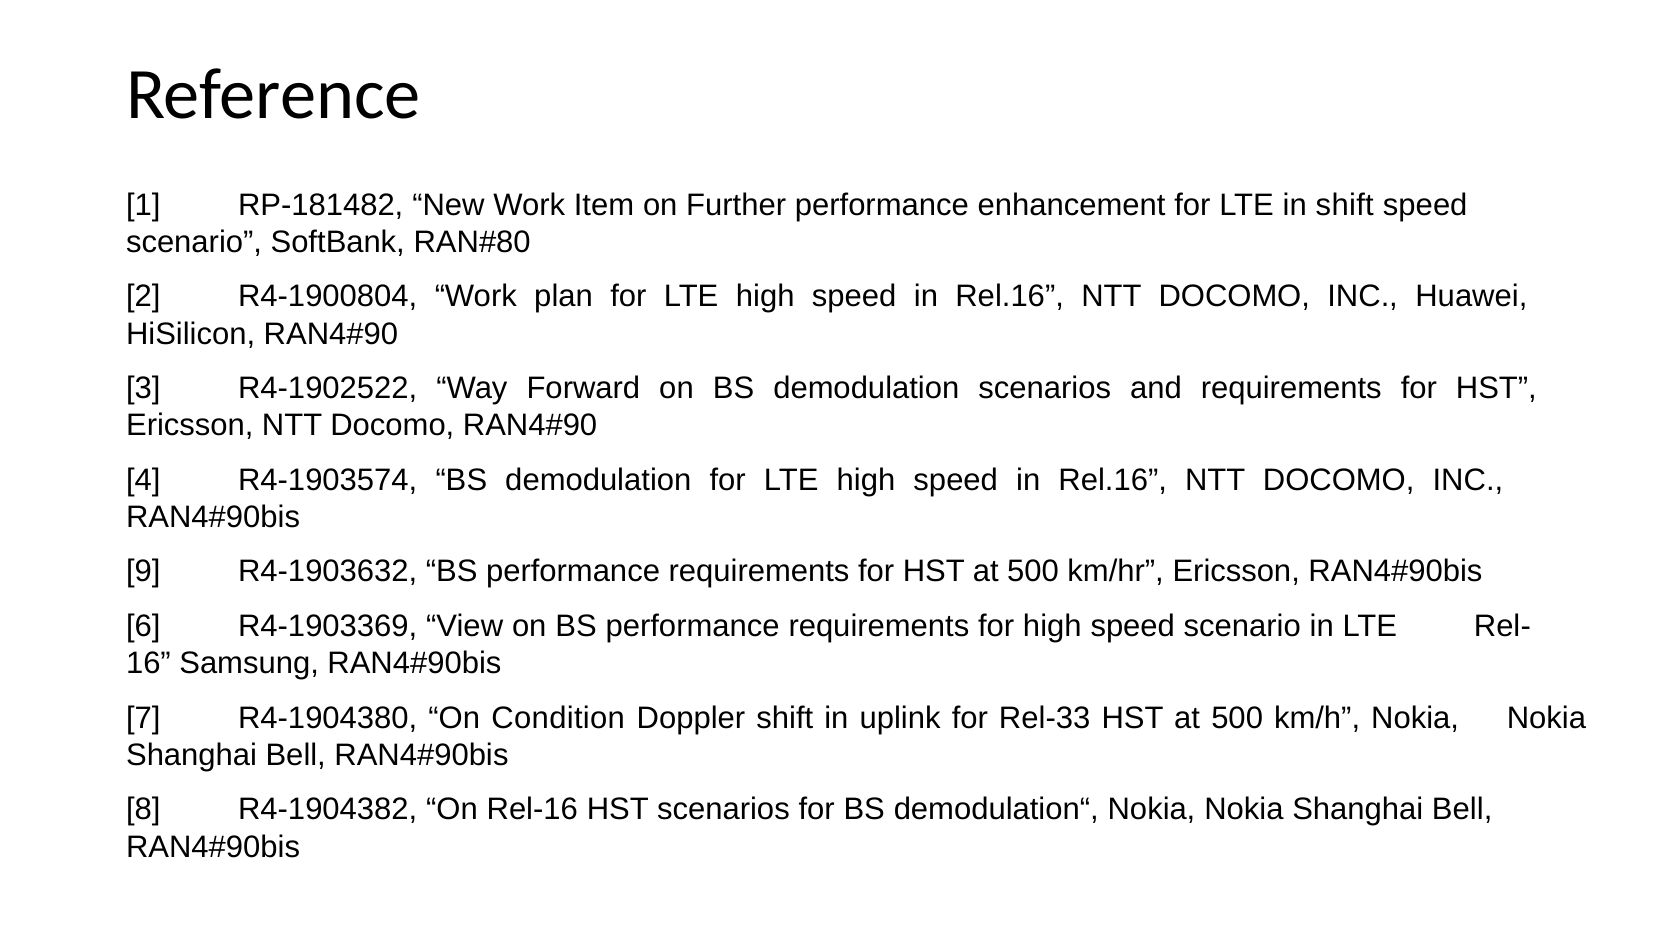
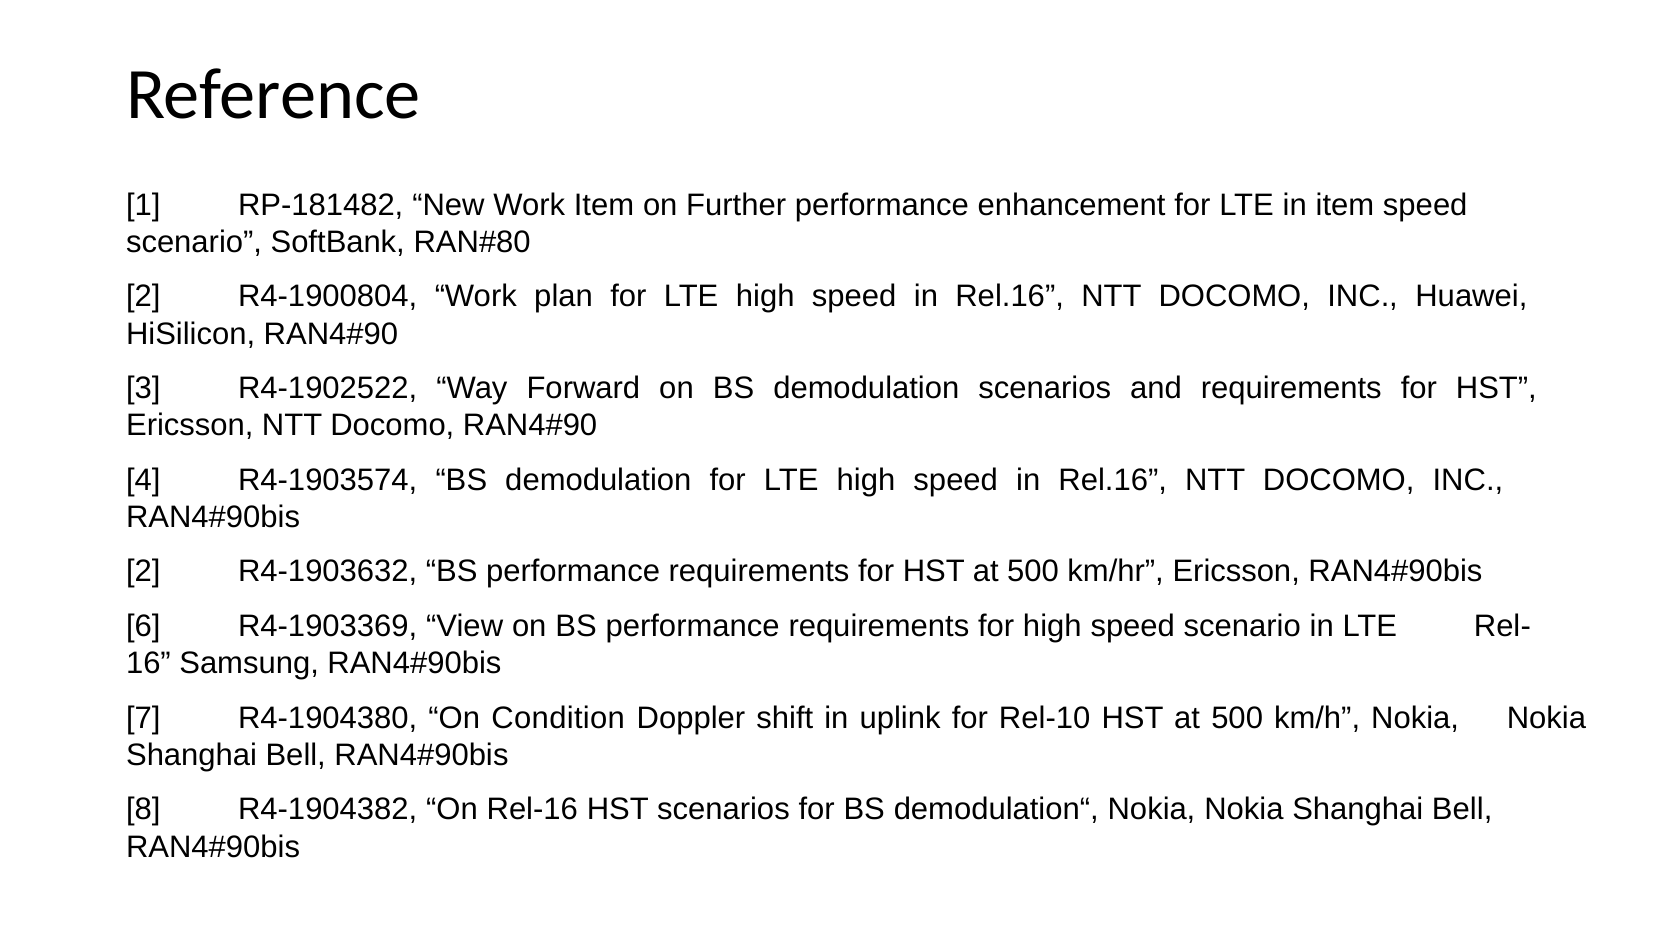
in shift: shift -> item
9 at (143, 571): 9 -> 2
Rel-33: Rel-33 -> Rel-10
